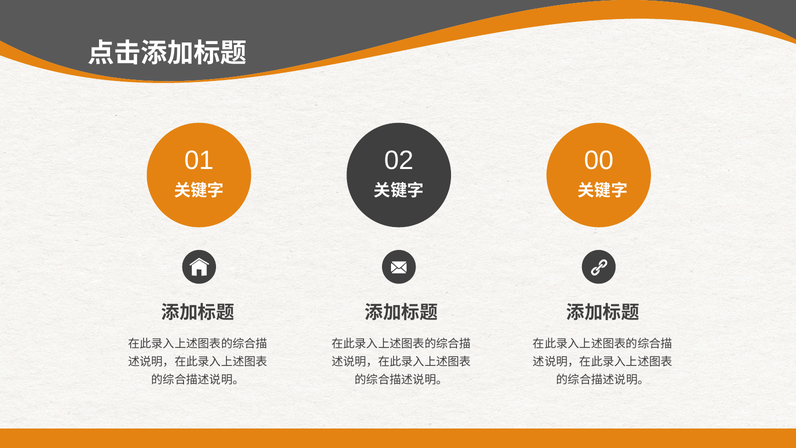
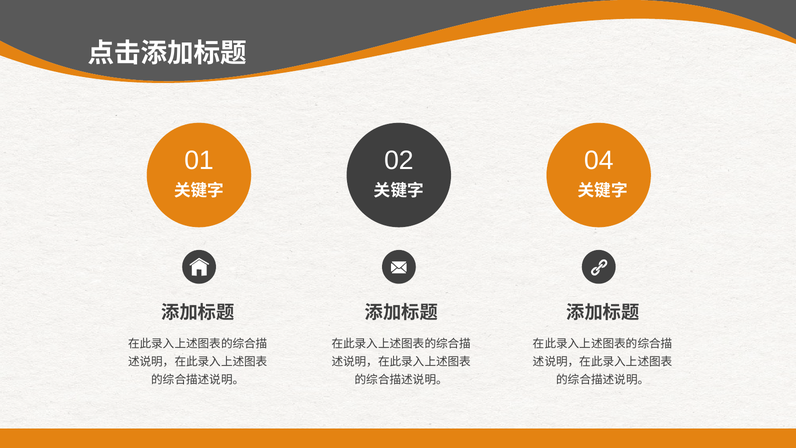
00: 00 -> 04
